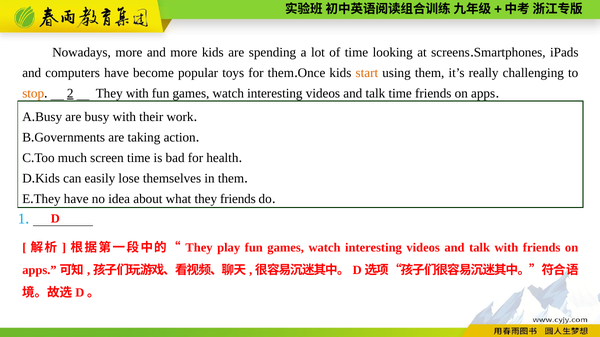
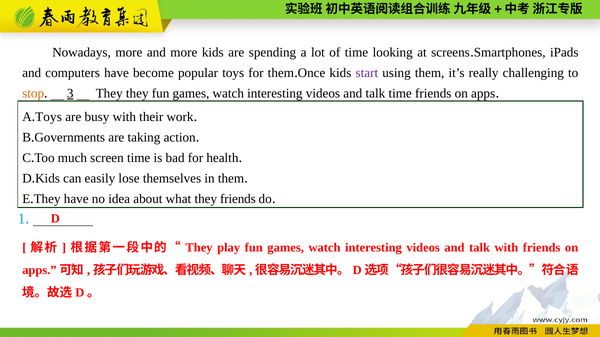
start colour: orange -> purple
2: 2 -> 3
They with: with -> they
Busy at (49, 117): Busy -> Toys
